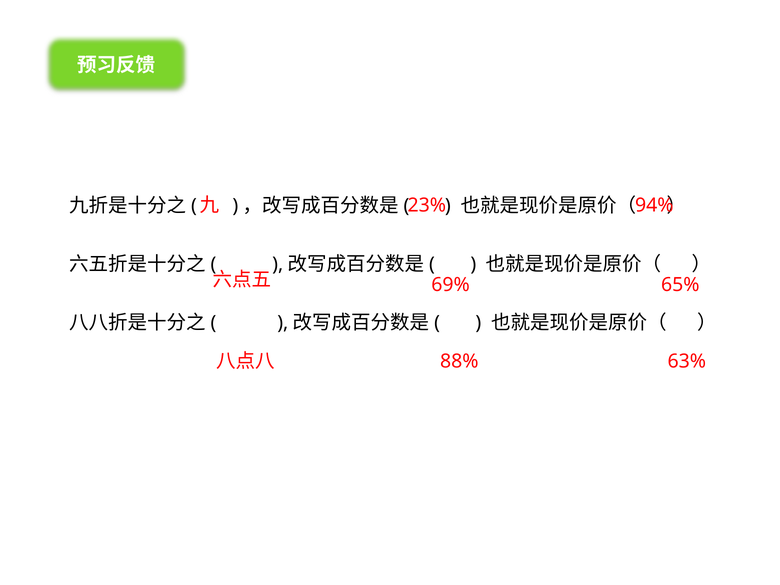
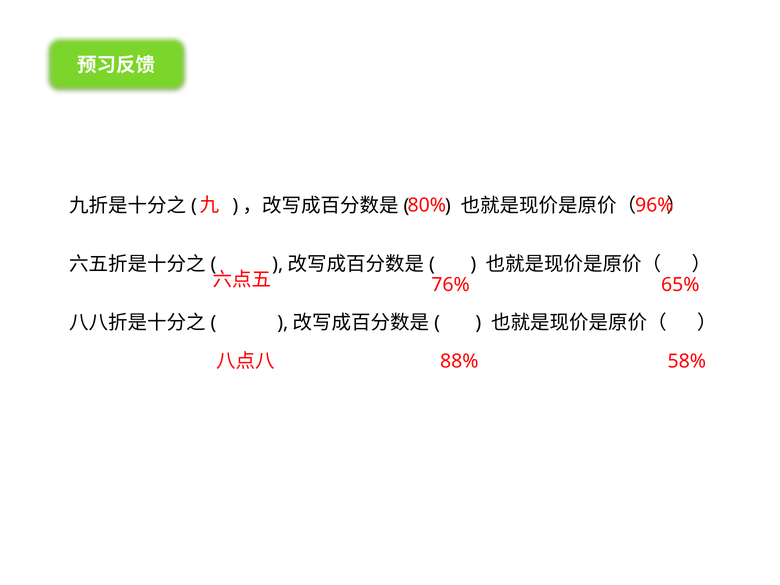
23%: 23% -> 80%
94%: 94% -> 96%
69%: 69% -> 76%
63%: 63% -> 58%
